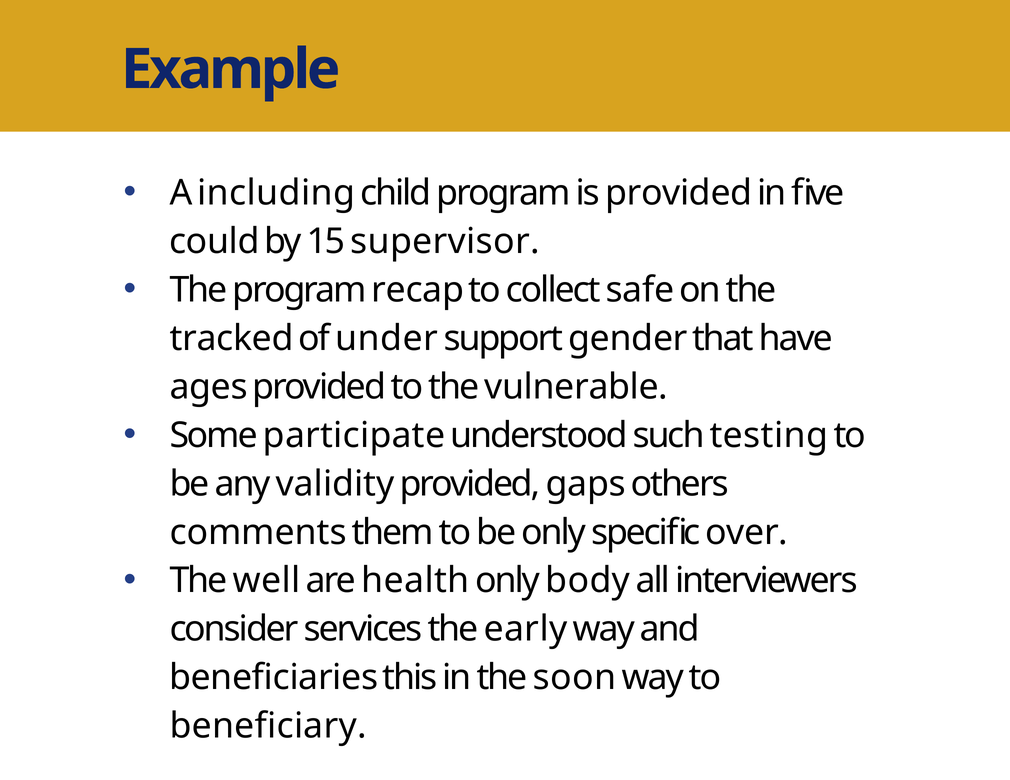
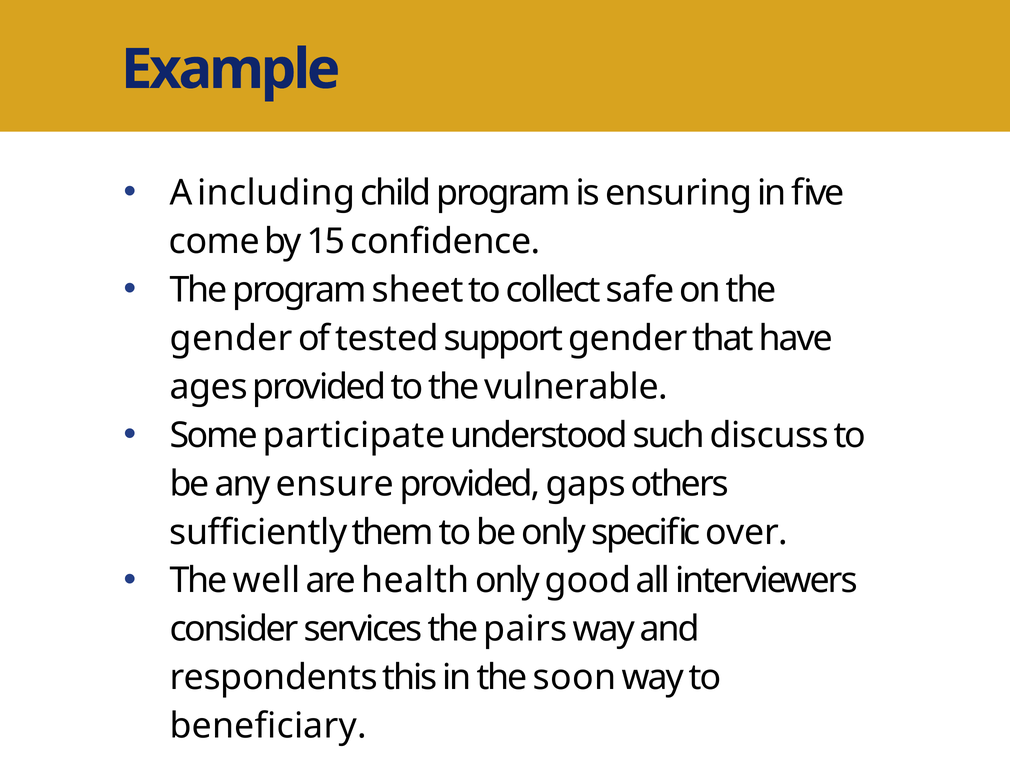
is provided: provided -> ensuring
could: could -> come
supervisor: supervisor -> confidence
recap: recap -> sheet
tracked at (232, 339): tracked -> gender
under: under -> tested
testing: testing -> discuss
validity: validity -> ensure
comments: comments -> sufficiently
body: body -> good
early: early -> pairs
beneficiaries: beneficiaries -> respondents
